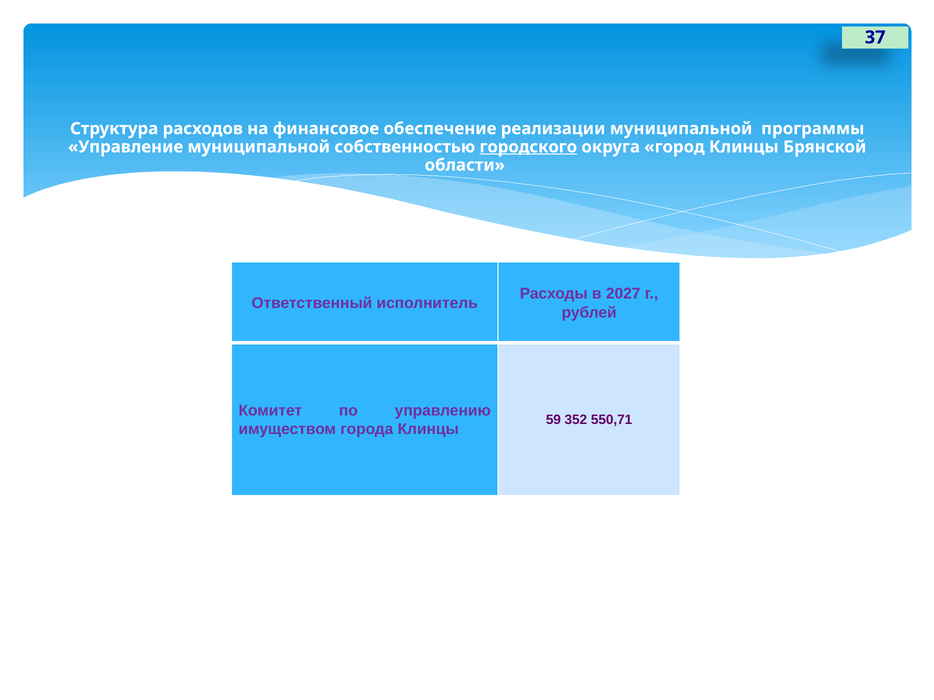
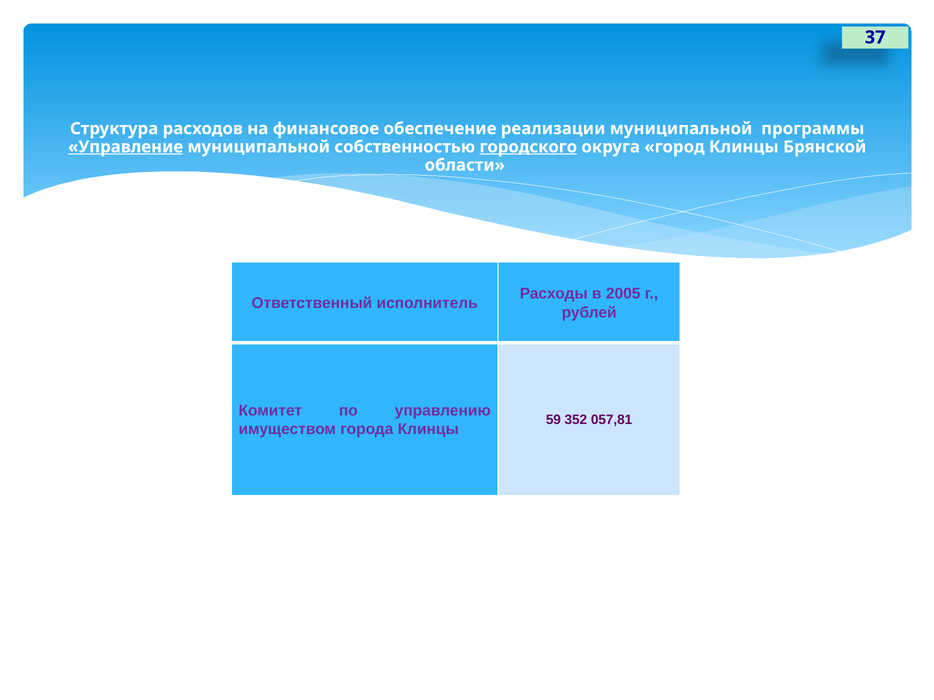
Управление underline: none -> present
2027: 2027 -> 2005
550,71: 550,71 -> 057,81
